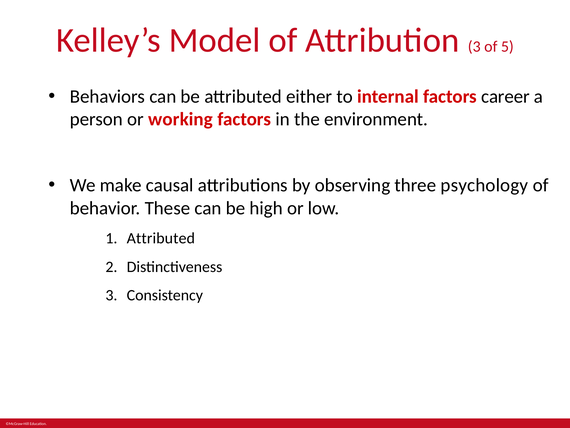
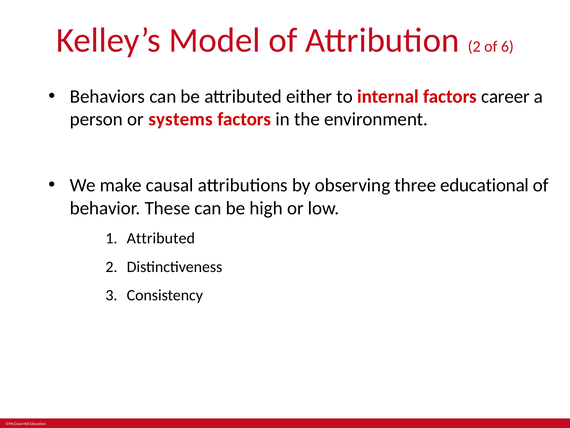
Attribution 3: 3 -> 2
5: 5 -> 6
working: working -> systems
psychology: psychology -> educational
